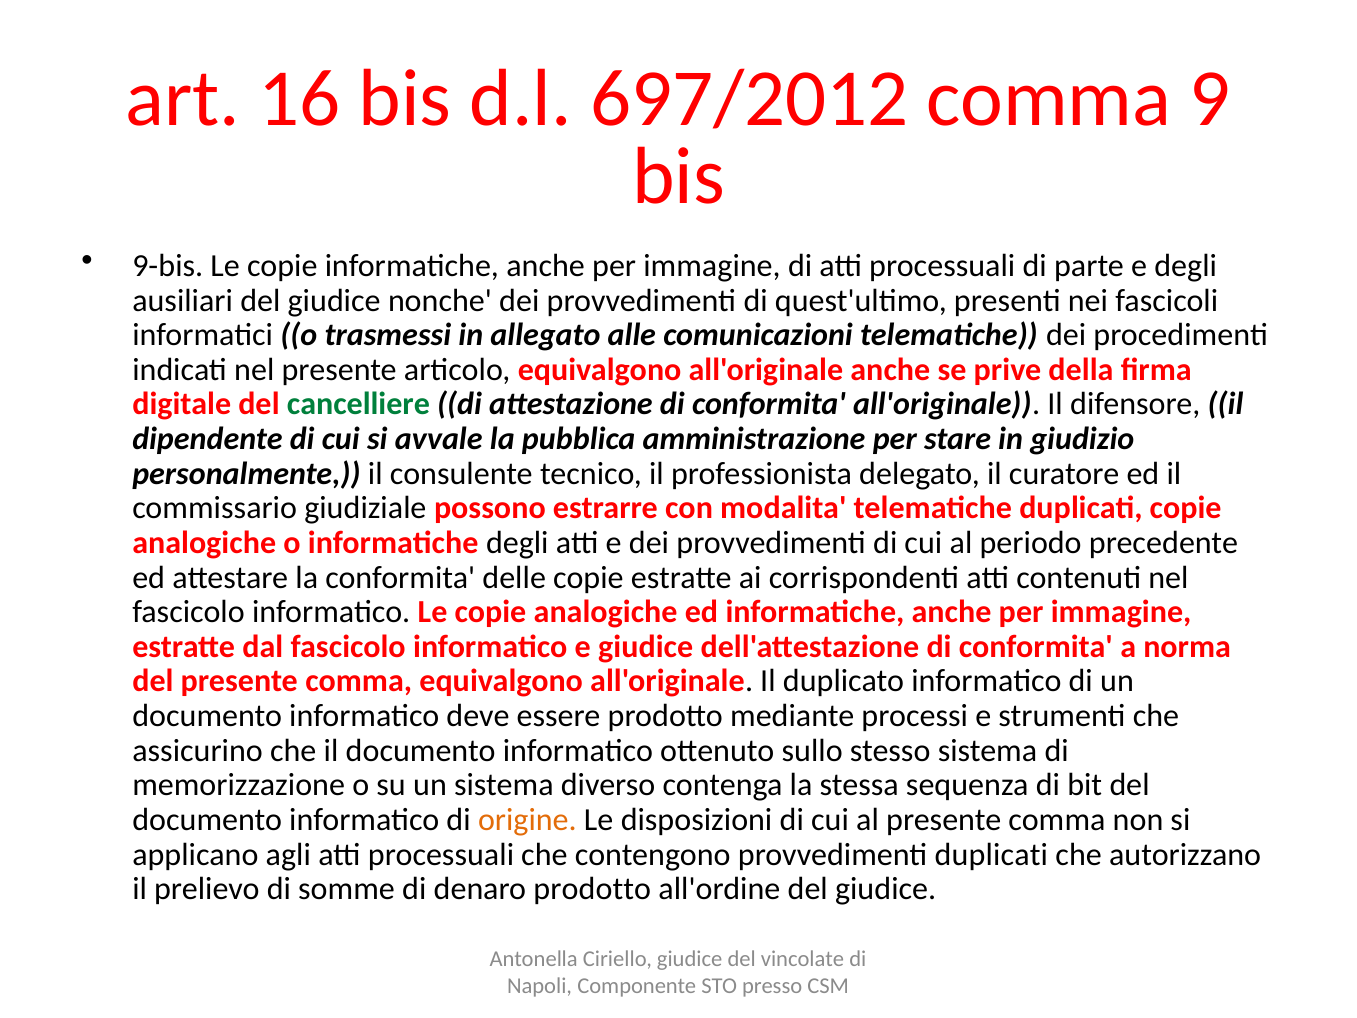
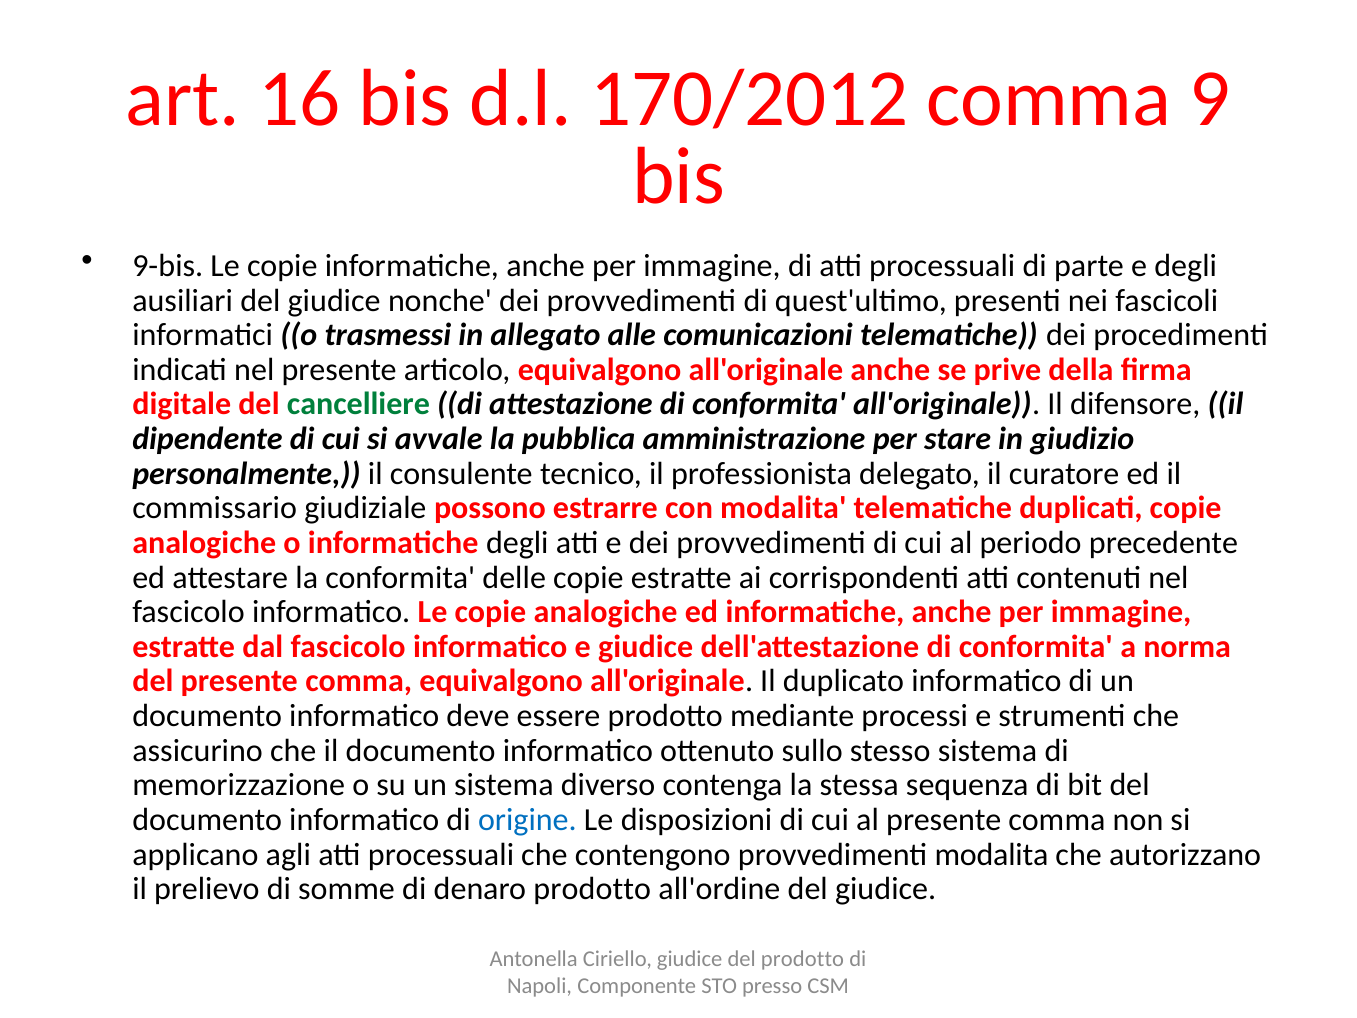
697/2012: 697/2012 -> 170/2012
origine colour: orange -> blue
provvedimenti duplicati: duplicati -> modalita
del vincolate: vincolate -> prodotto
